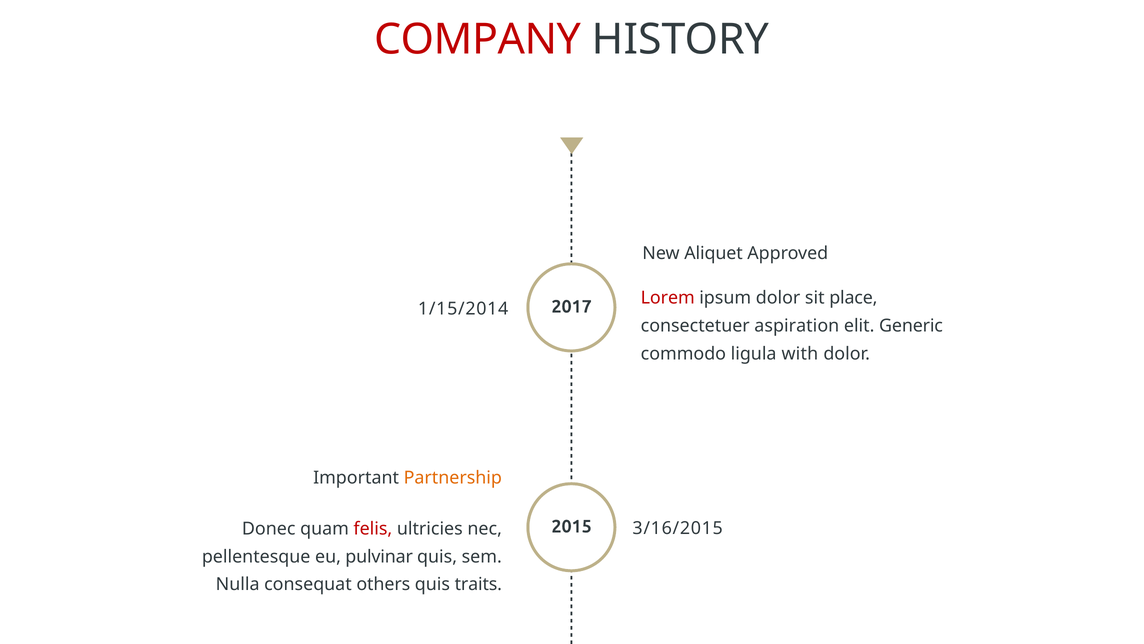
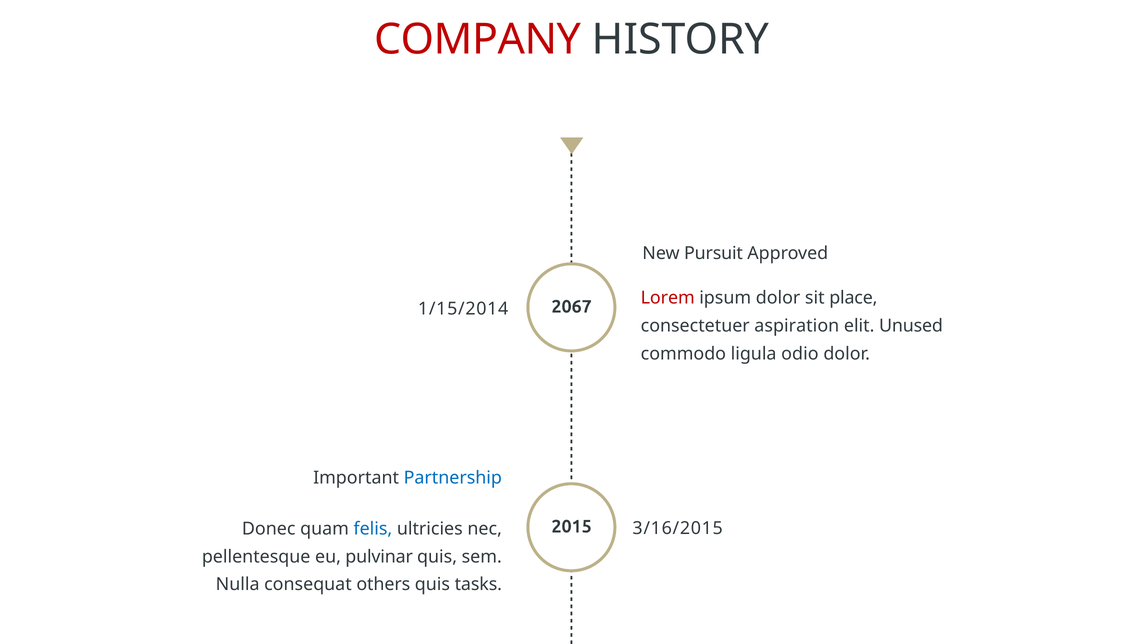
Aliquet: Aliquet -> Pursuit
2017: 2017 -> 2067
Generic: Generic -> Unused
with: with -> odio
Partnership colour: orange -> blue
felis colour: red -> blue
traits: traits -> tasks
